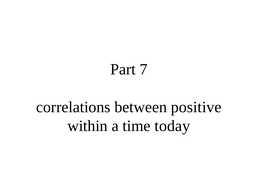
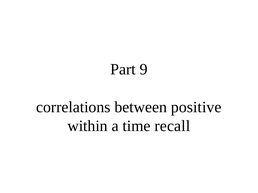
7: 7 -> 9
today: today -> recall
